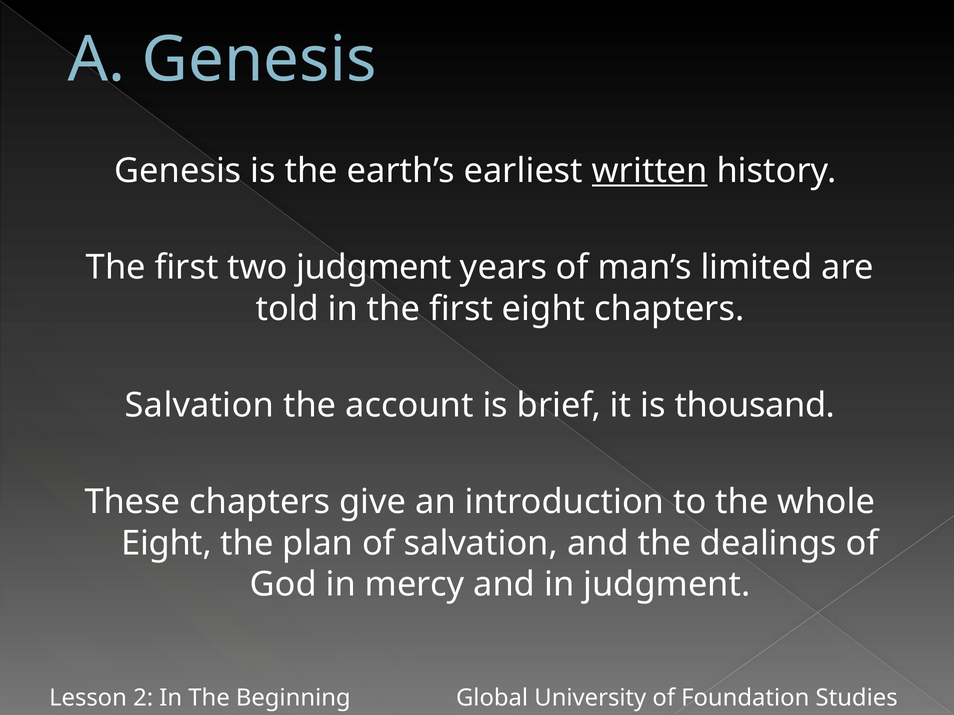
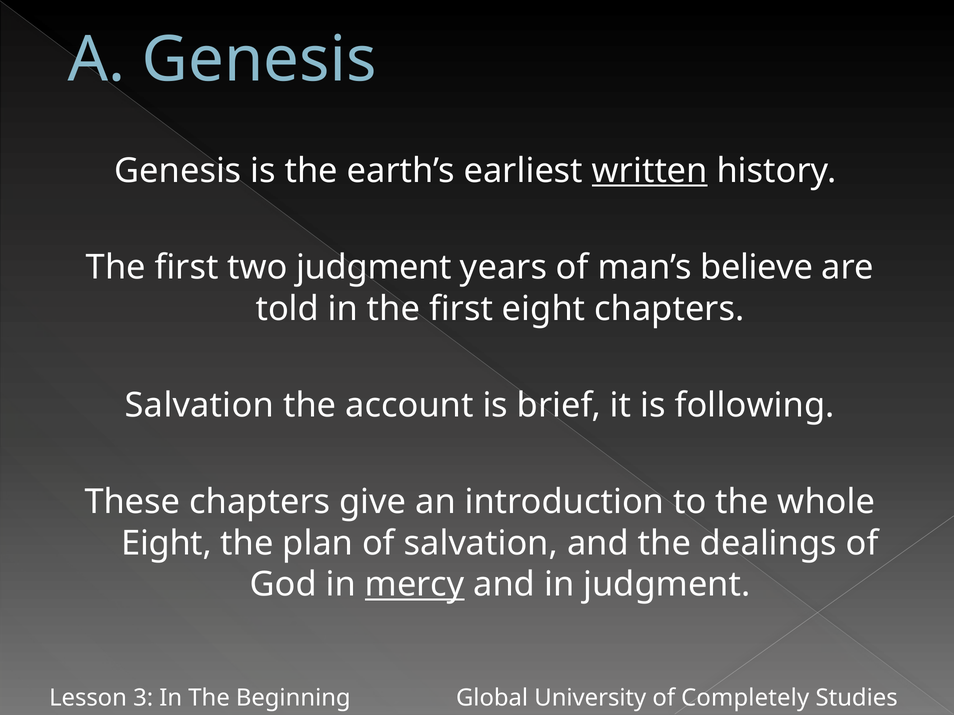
limited: limited -> believe
thousand: thousand -> following
mercy underline: none -> present
2: 2 -> 3
Foundation: Foundation -> Completely
